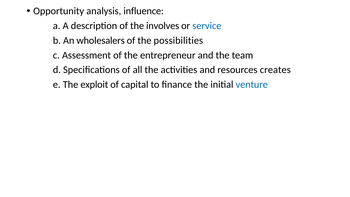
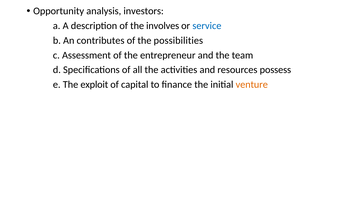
influence: influence -> investors
wholesalers: wholesalers -> contributes
creates: creates -> possess
venture colour: blue -> orange
